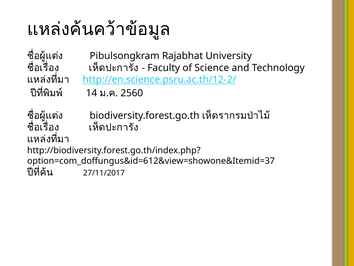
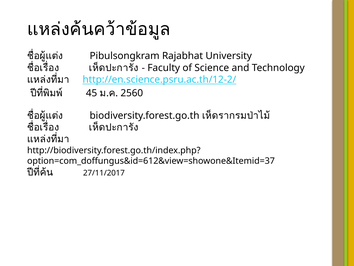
14: 14 -> 45
